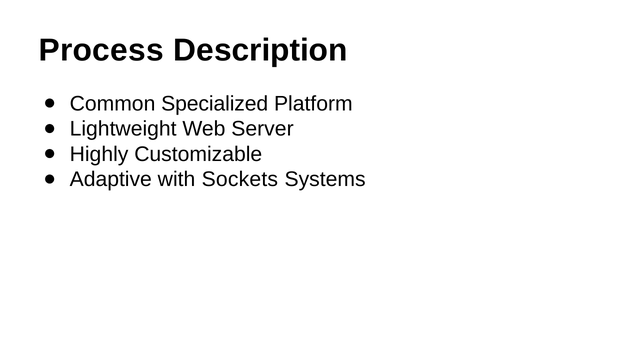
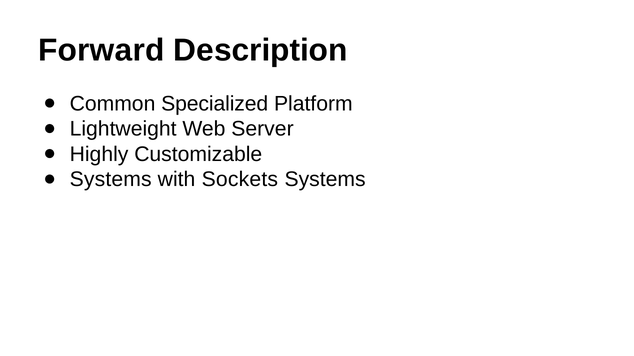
Process: Process -> Forward
Adaptive at (111, 180): Adaptive -> Systems
